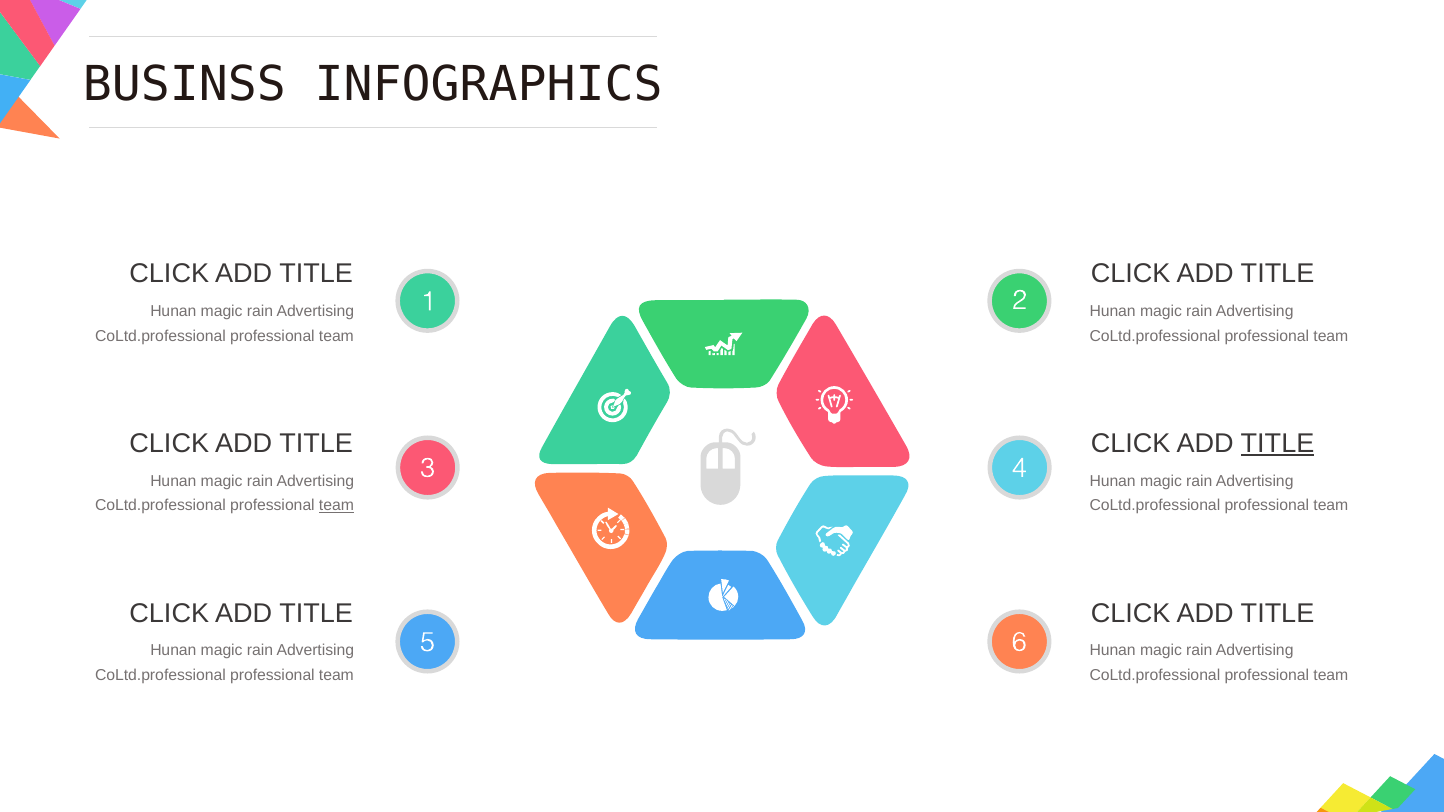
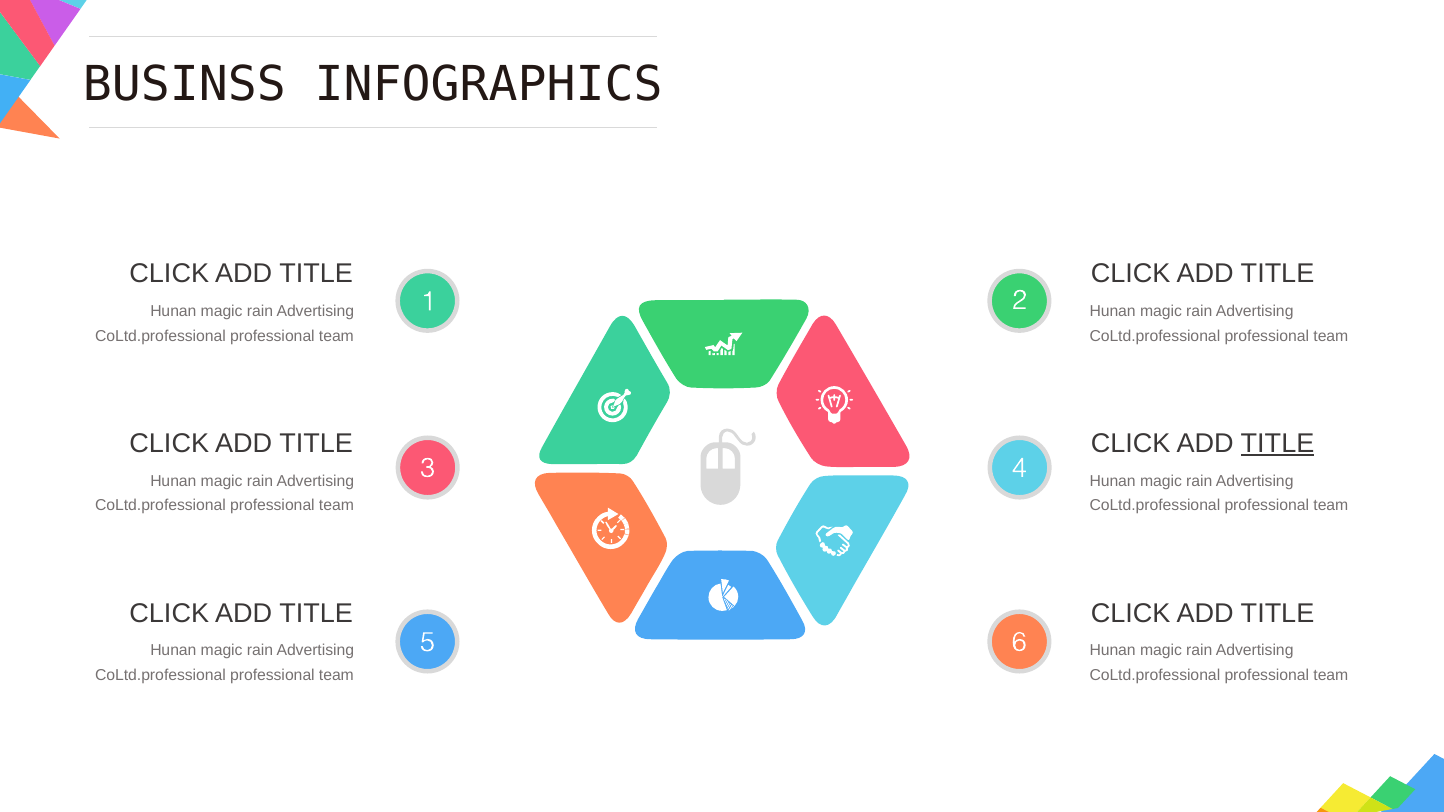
team at (336, 506) underline: present -> none
